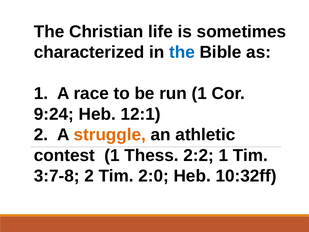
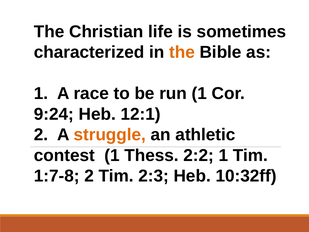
the at (182, 52) colour: blue -> orange
3:7-8: 3:7-8 -> 1:7-8
2:0: 2:0 -> 2:3
